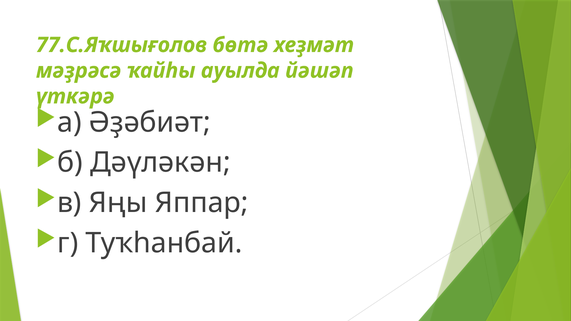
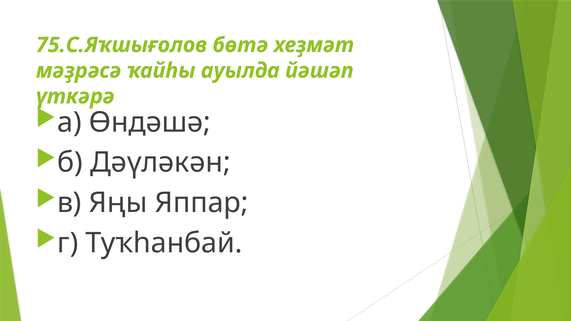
77.С.Яҡшығолов: 77.С.Яҡшығолов -> 75.С.Яҡшығолов
Әҙәбиәт: Әҙәбиәт -> Өндәшә
